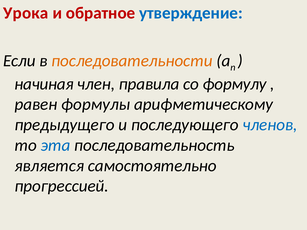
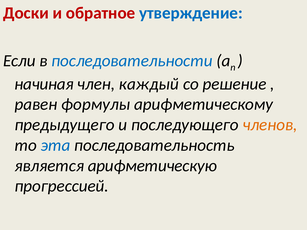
Урока: Урока -> Доски
последовательности colour: orange -> blue
правила: правила -> каждый
формулу: формулу -> решение
членов colour: blue -> orange
самостоятельно: самостоятельно -> арифметическую
